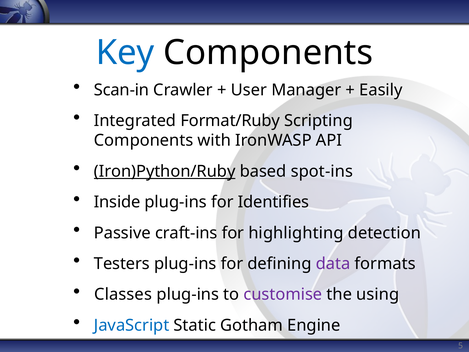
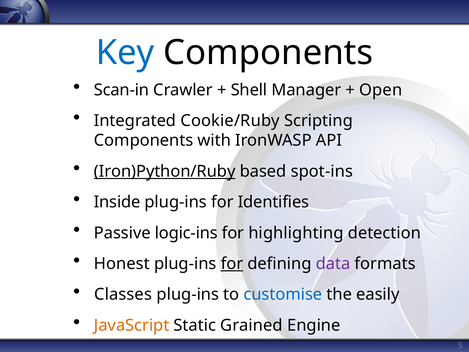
User: User -> Shell
Easily: Easily -> Open
Format/Ruby: Format/Ruby -> Cookie/Ruby
craft-ins: craft-ins -> logic-ins
Testers: Testers -> Honest
for at (232, 264) underline: none -> present
customise colour: purple -> blue
using: using -> easily
JavaScript colour: blue -> orange
Gotham: Gotham -> Grained
